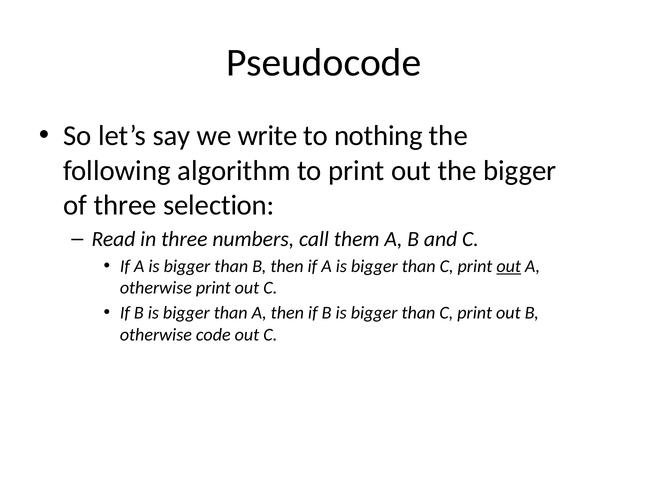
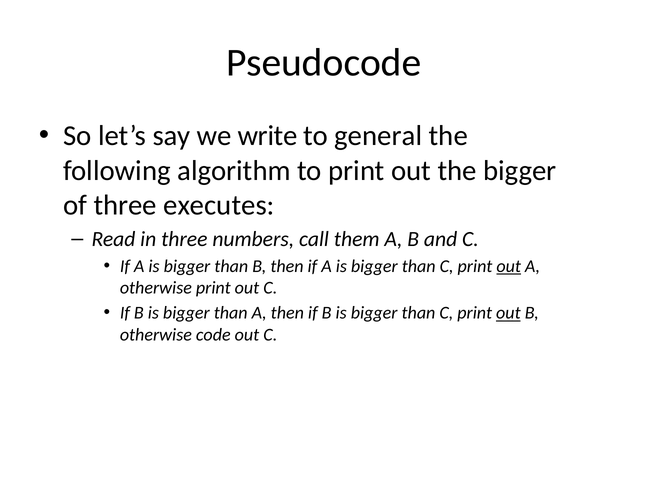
nothing: nothing -> general
selection: selection -> executes
out at (508, 313) underline: none -> present
